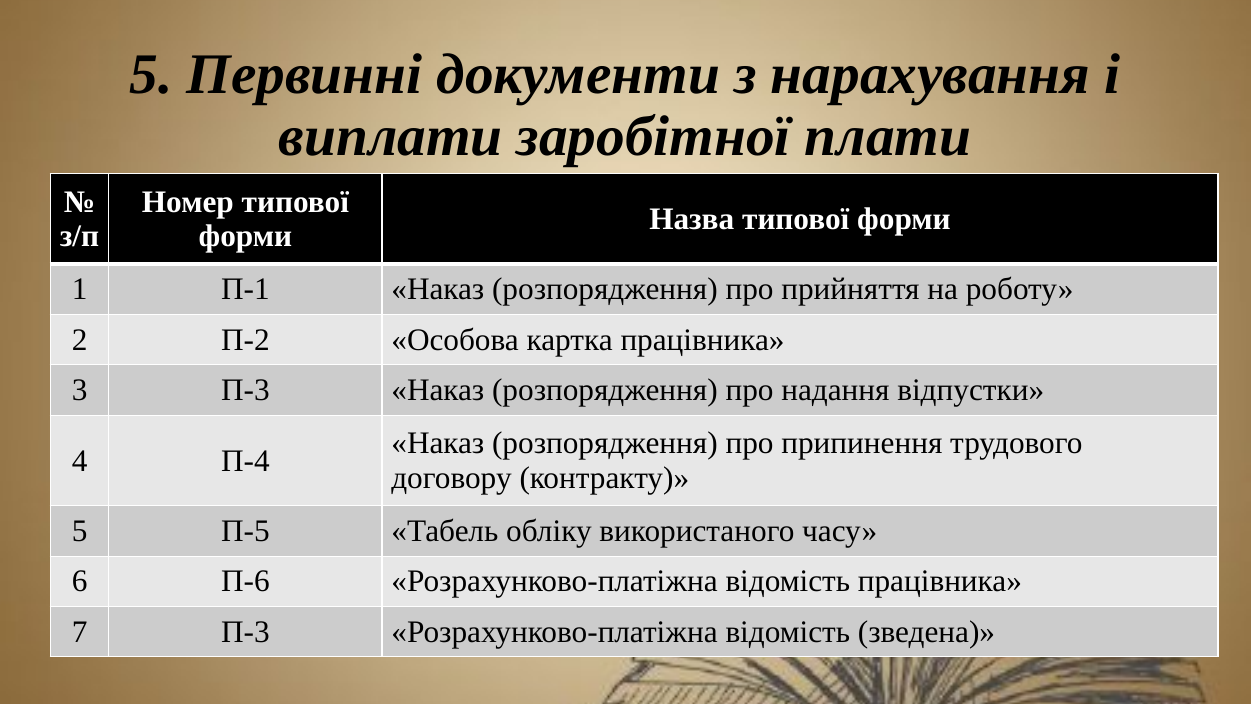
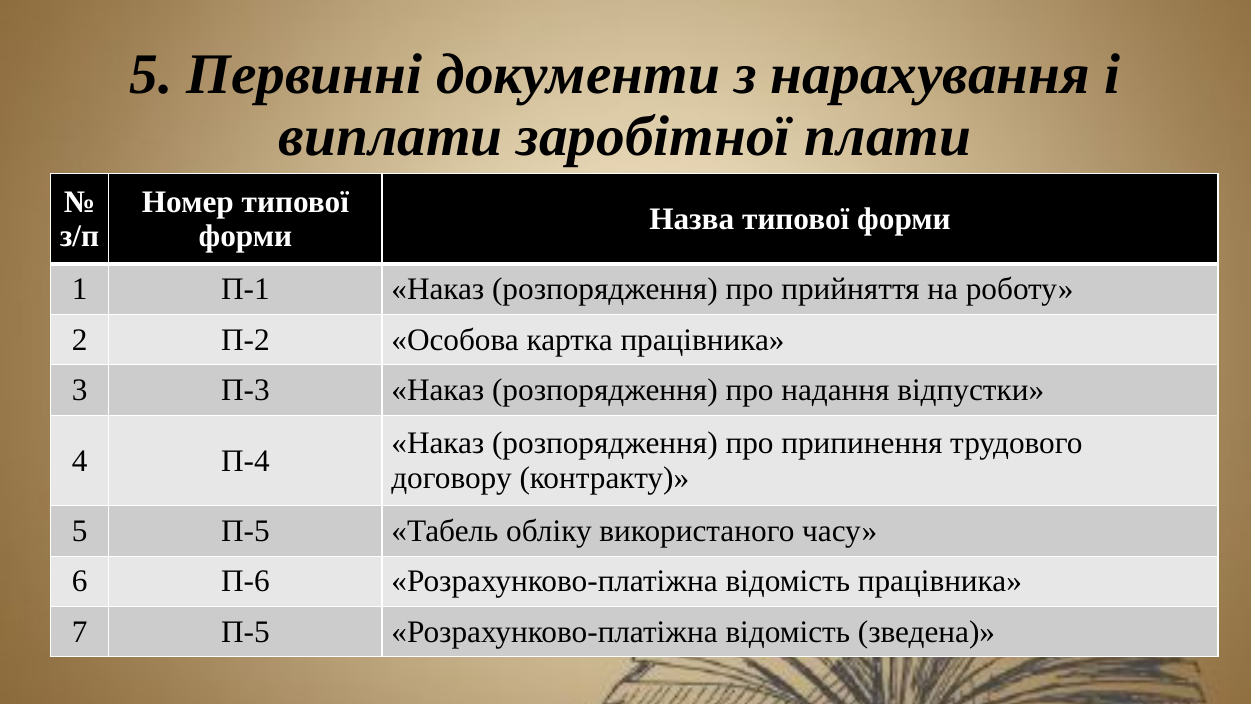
7 П-3: П-3 -> П-5
